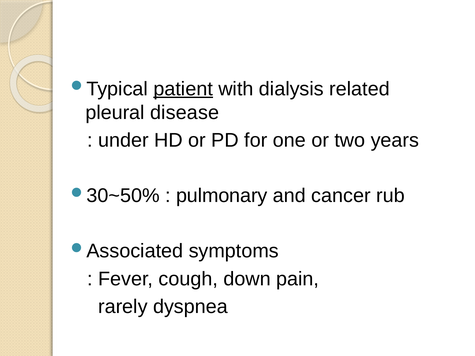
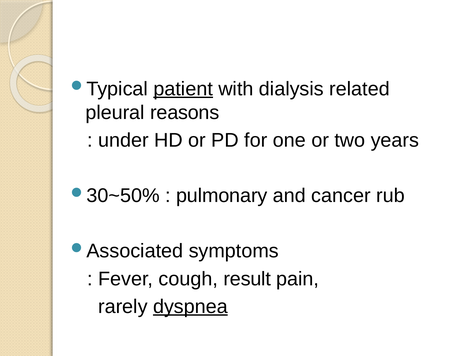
disease: disease -> reasons
down: down -> result
dyspnea underline: none -> present
